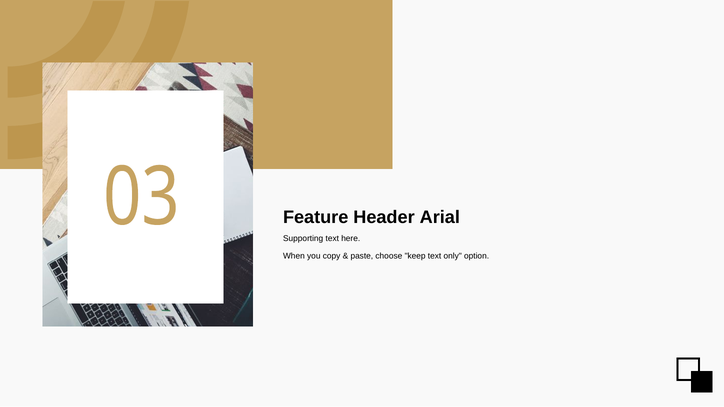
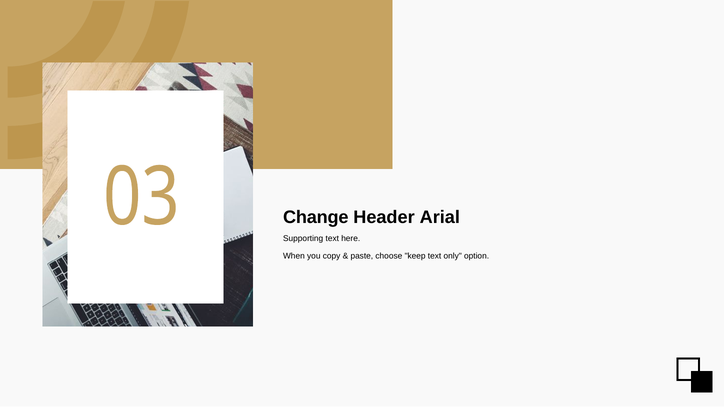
Feature: Feature -> Change
